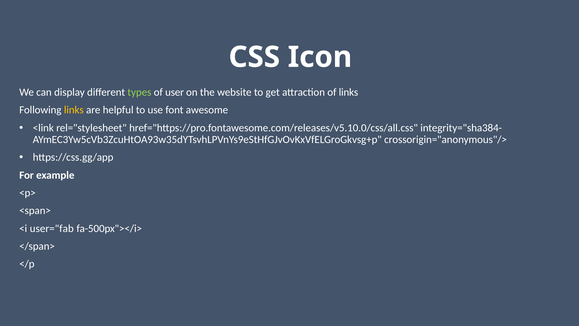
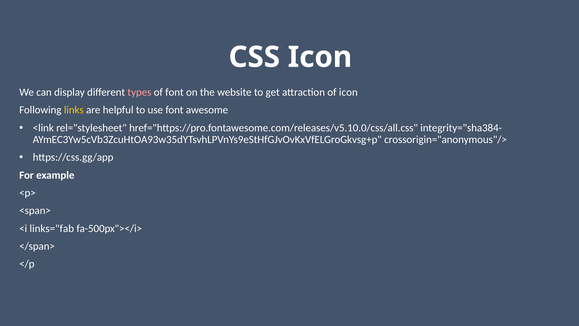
types colour: light green -> pink
of user: user -> font
of links: links -> icon
user="fab: user="fab -> links="fab
